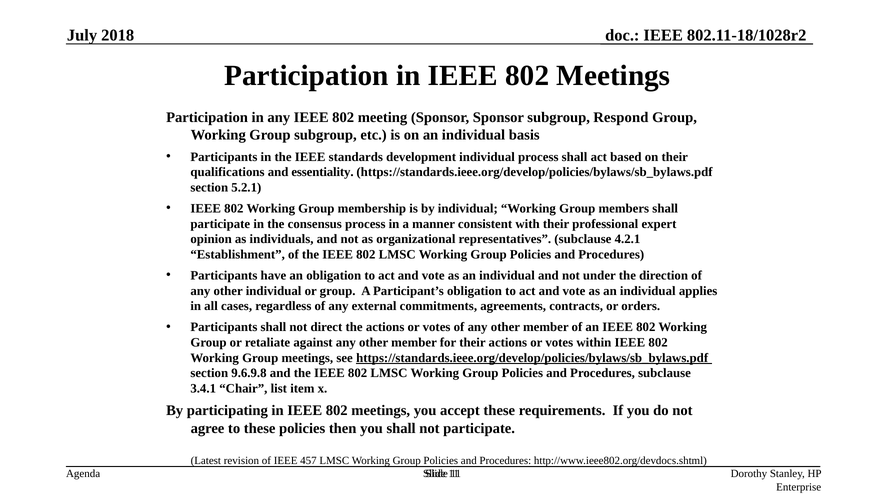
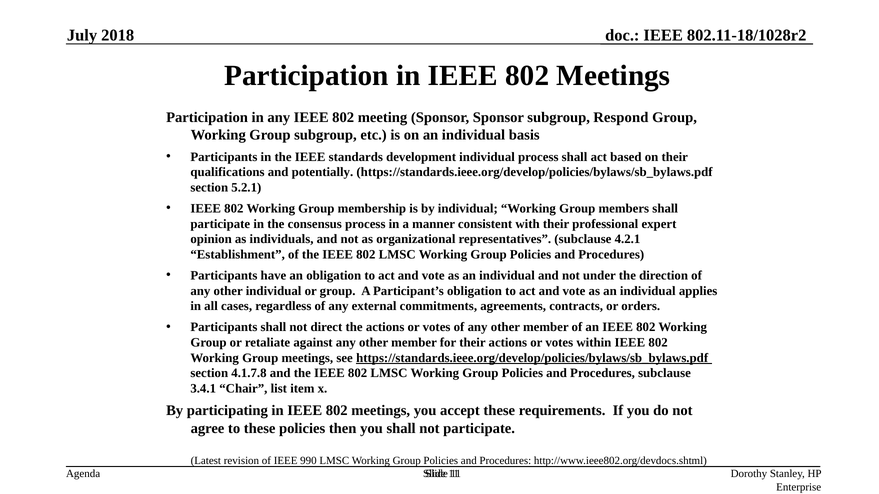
essentiality: essentiality -> potentially
9.6.9.8: 9.6.9.8 -> 4.1.7.8
457: 457 -> 990
